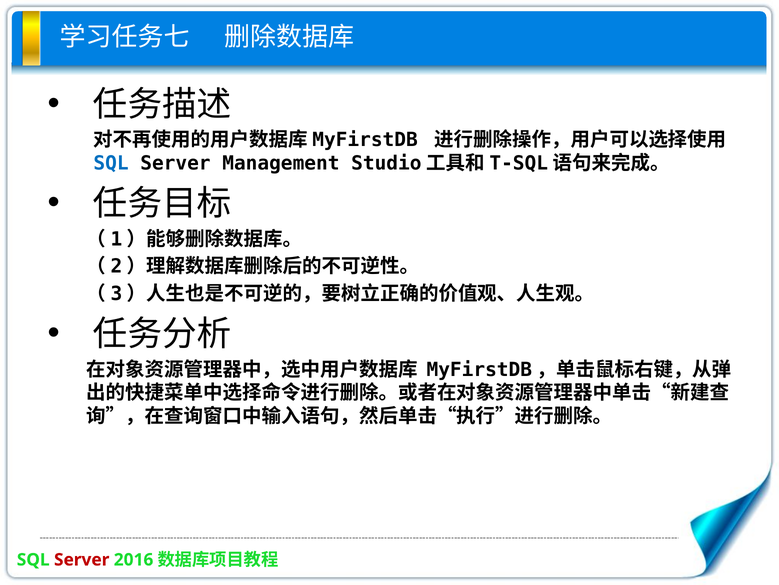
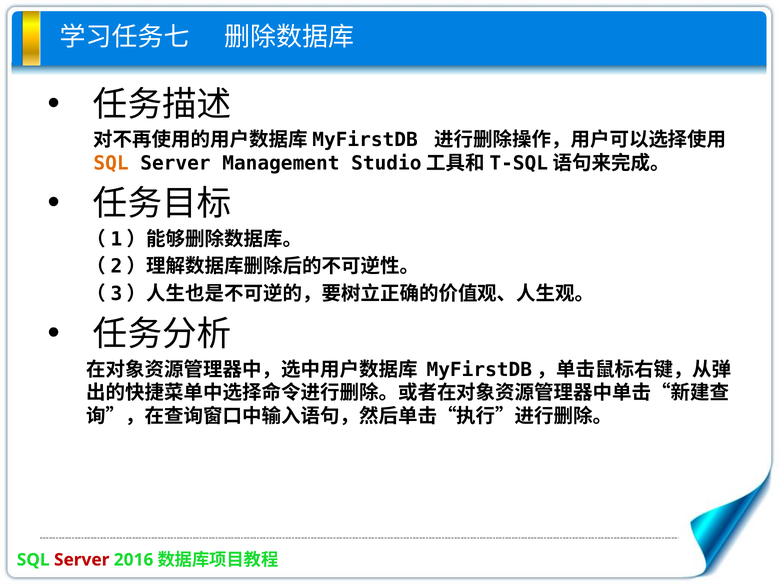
SQL at (111, 163) colour: blue -> orange
